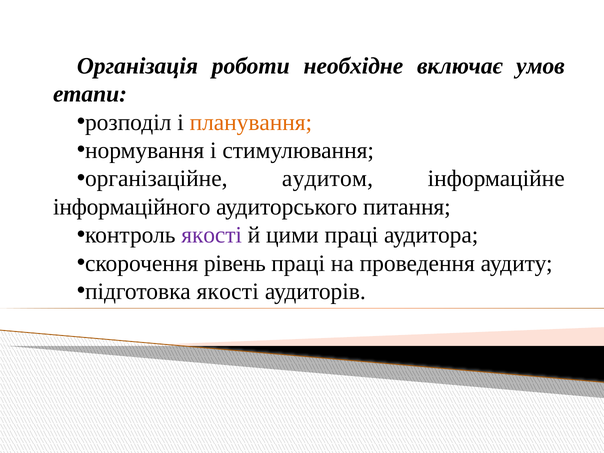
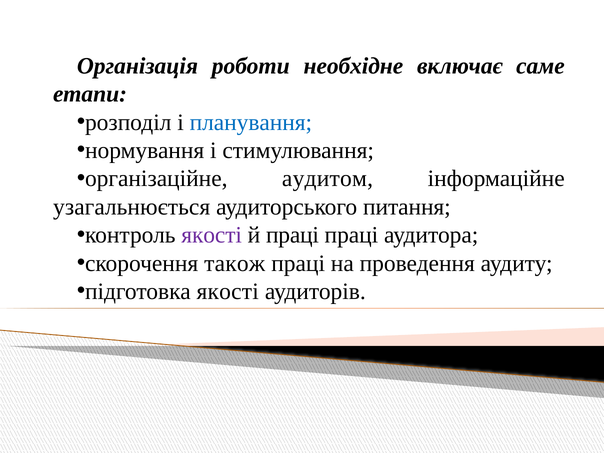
умов: умов -> саме
планування colour: orange -> blue
інформаційного: інформаційного -> узагальнюється
й цими: цими -> праці
рівень: рівень -> також
